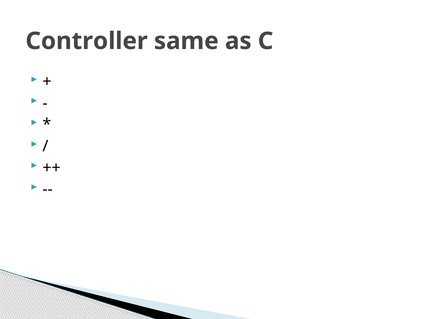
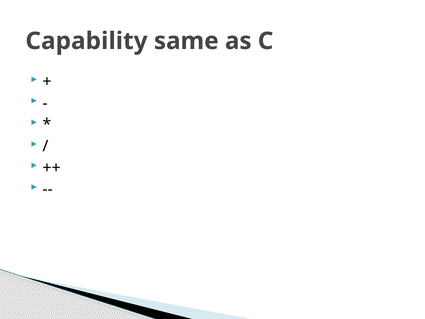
Controller: Controller -> Capability
